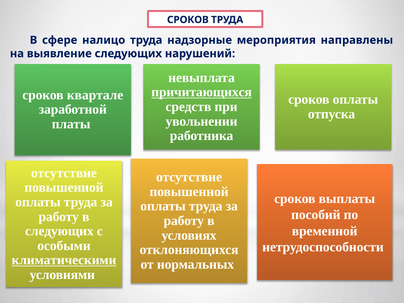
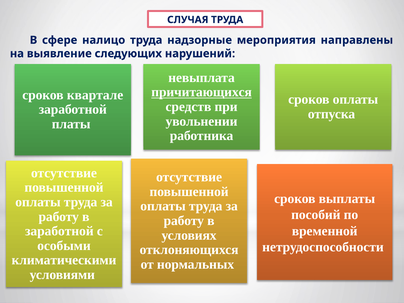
СРОКОВ at (188, 20): СРОКОВ -> СЛУЧАЯ
следующих at (59, 231): следующих -> заработной
климатическими underline: present -> none
